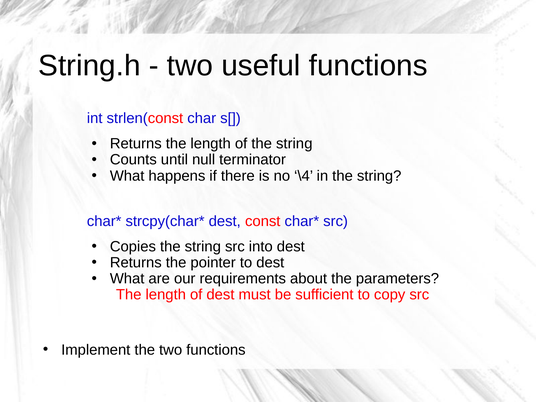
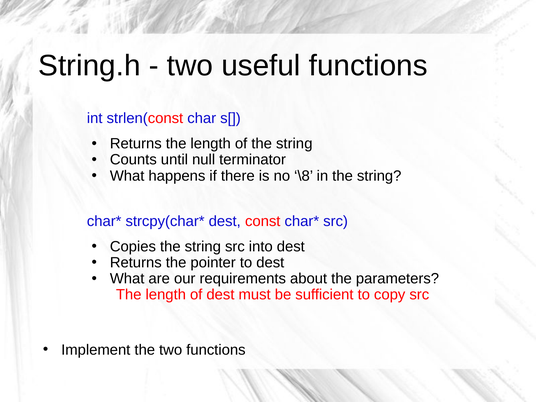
\4: \4 -> \8
